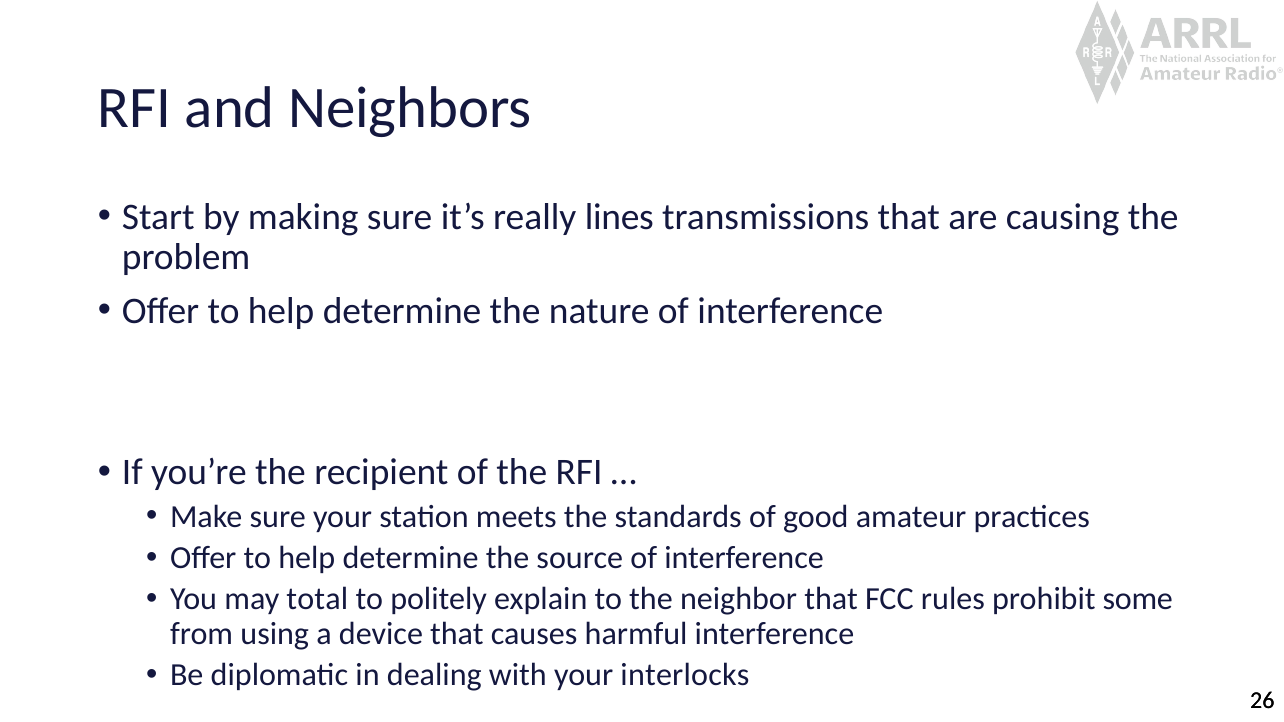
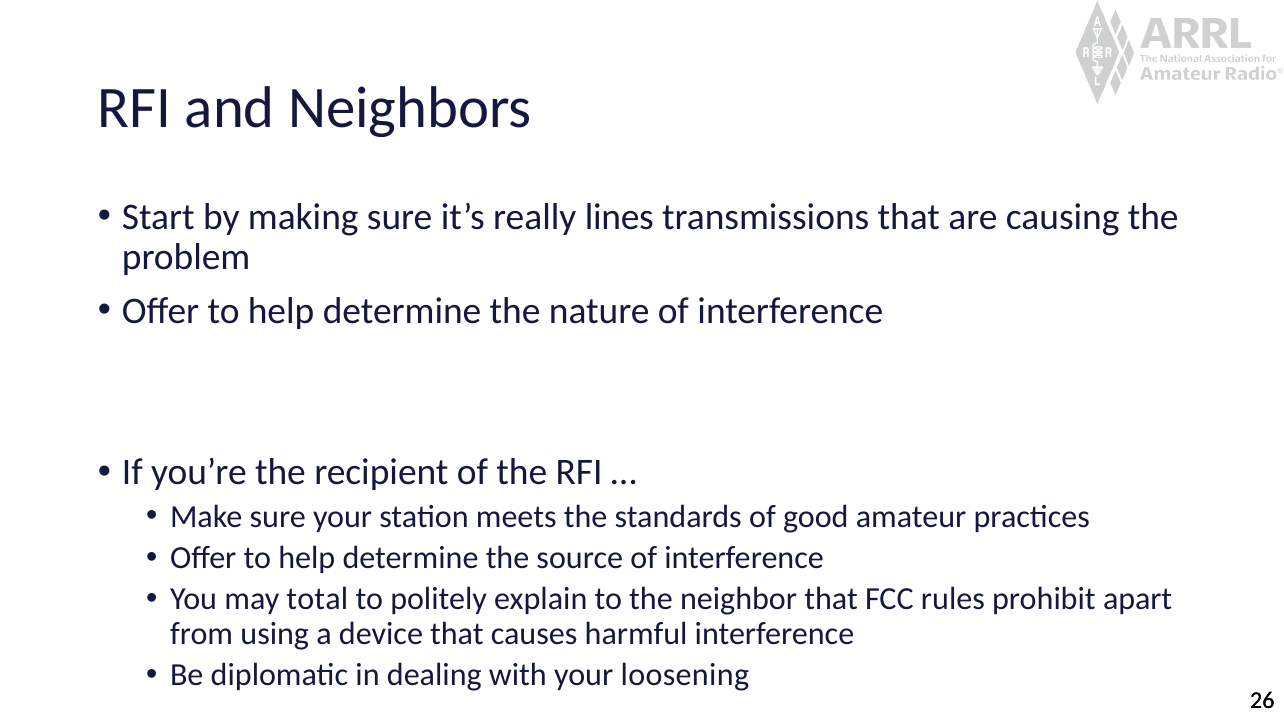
some: some -> apart
interlocks: interlocks -> loosening
